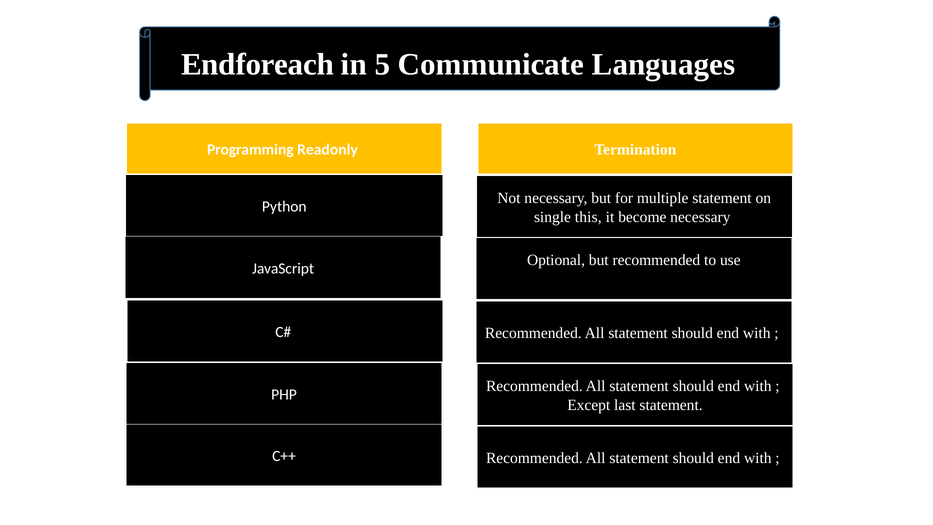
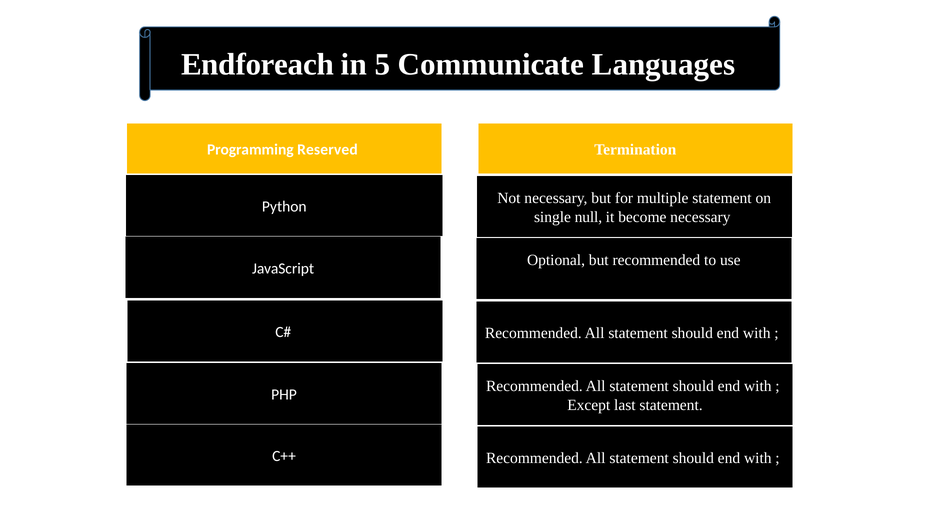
Readonly: Readonly -> Reserved
this: this -> null
